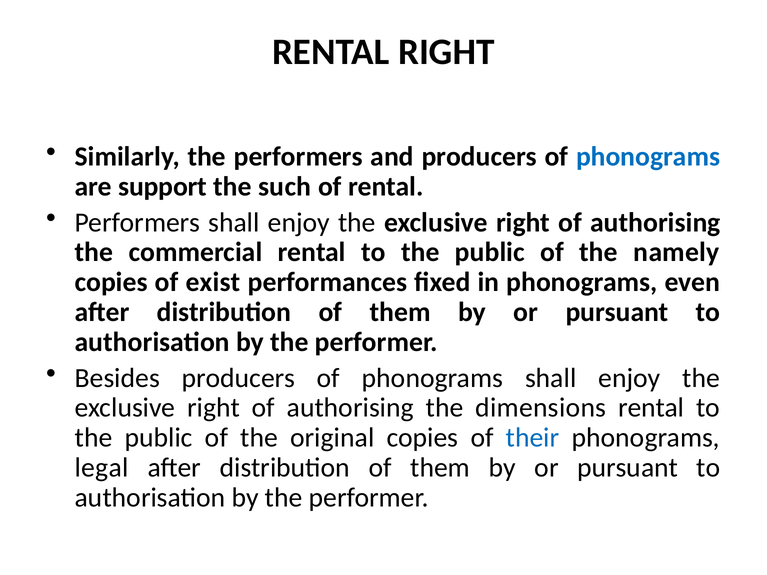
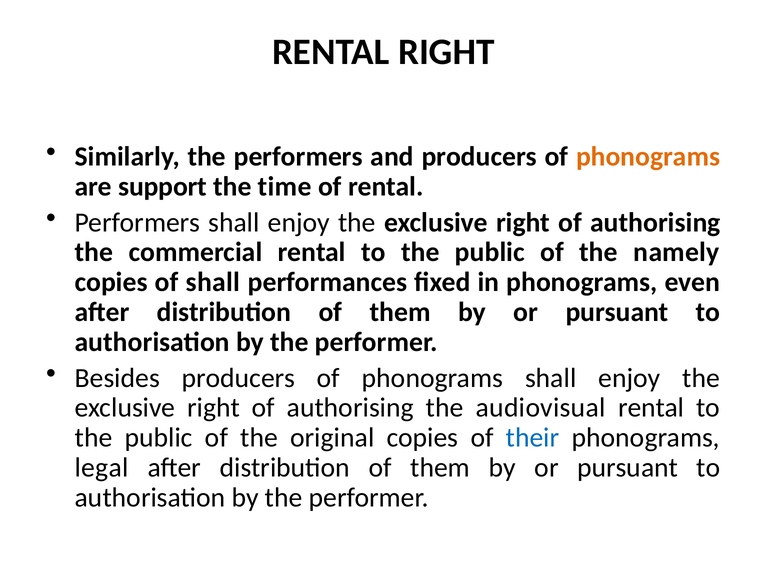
phonograms at (648, 157) colour: blue -> orange
such: such -> time
of exist: exist -> shall
dimensions: dimensions -> audiovisual
